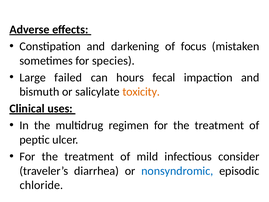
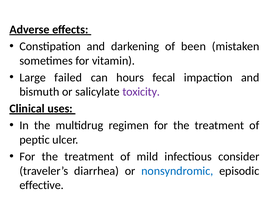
focus: focus -> been
species: species -> vitamin
toxicity colour: orange -> purple
chloride: chloride -> effective
